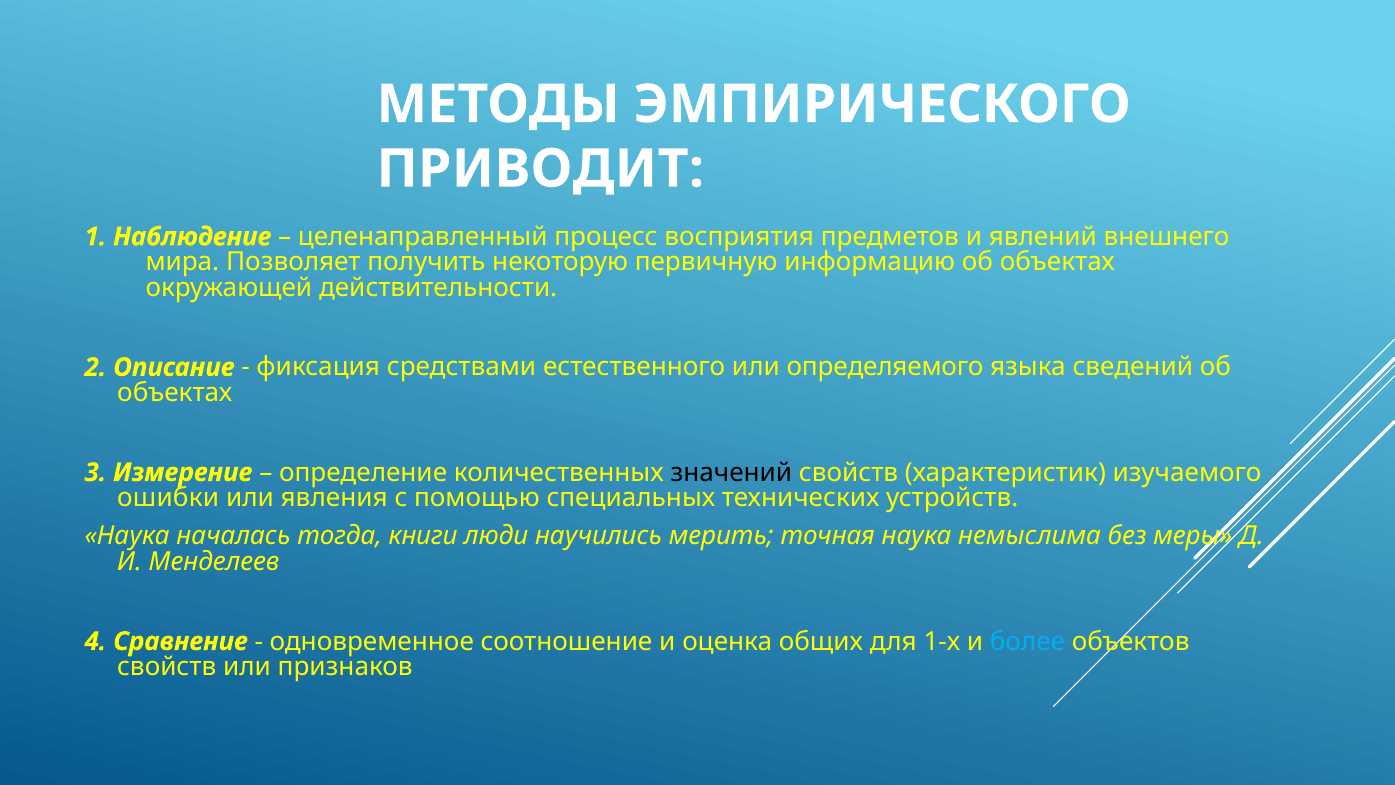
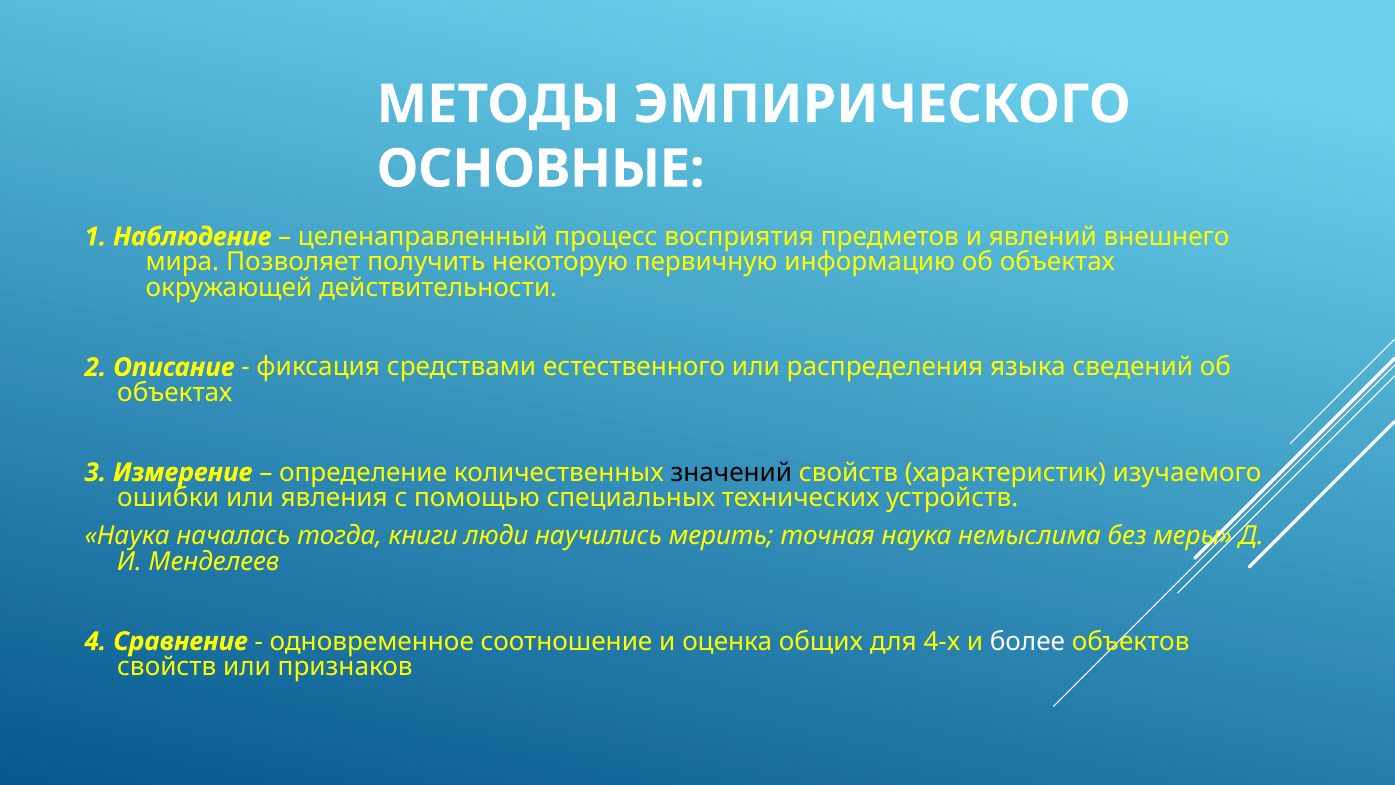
ПРИВОДИТ: ПРИВОДИТ -> ОСНОВНЫЕ
определяемого: определяемого -> распределения
1-х: 1-х -> 4-х
более colour: light blue -> white
